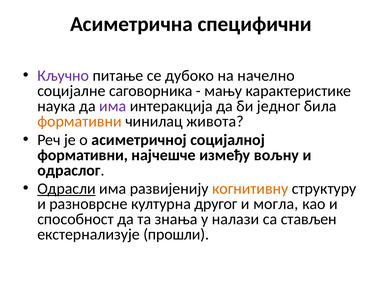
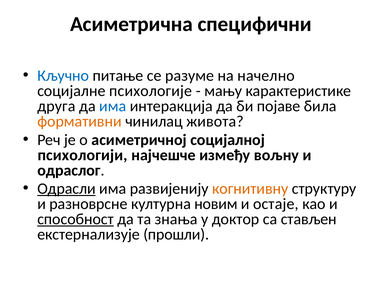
Кључно colour: purple -> blue
дубоко: дубоко -> разуме
саговорника: саговорника -> психологије
наука: наука -> друга
има at (113, 106) colour: purple -> blue
једног: једног -> појаве
формативни at (83, 155): формативни -> психологији
другог: другог -> новим
могла: могла -> остаје
способност underline: none -> present
налази: налази -> доктор
